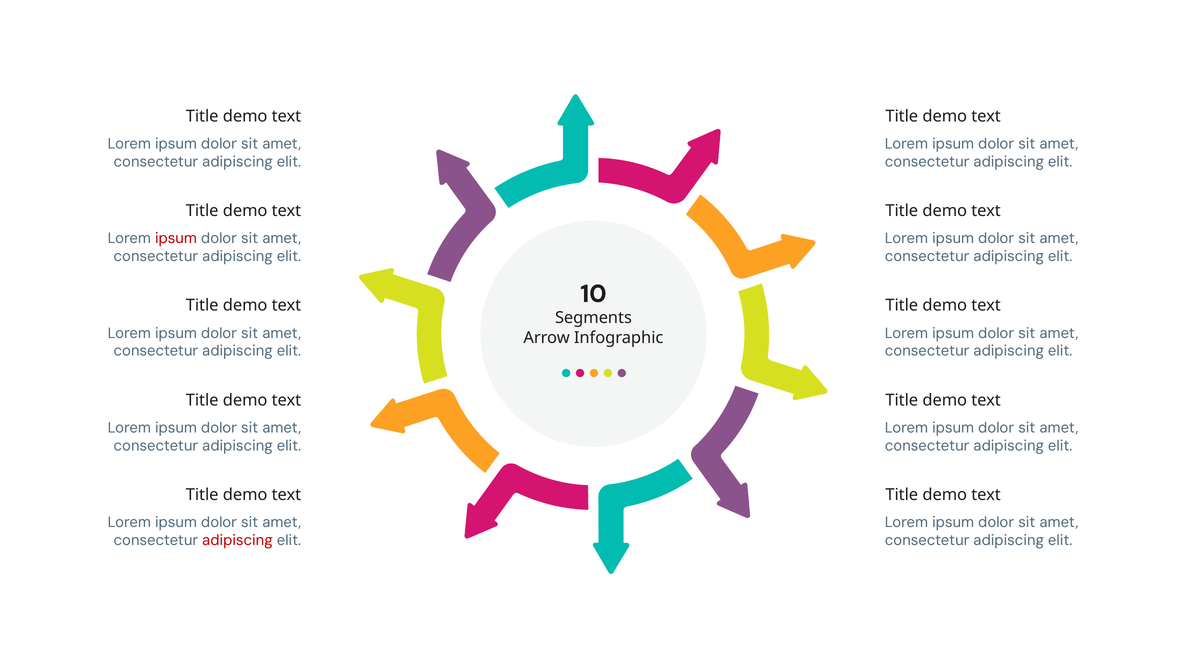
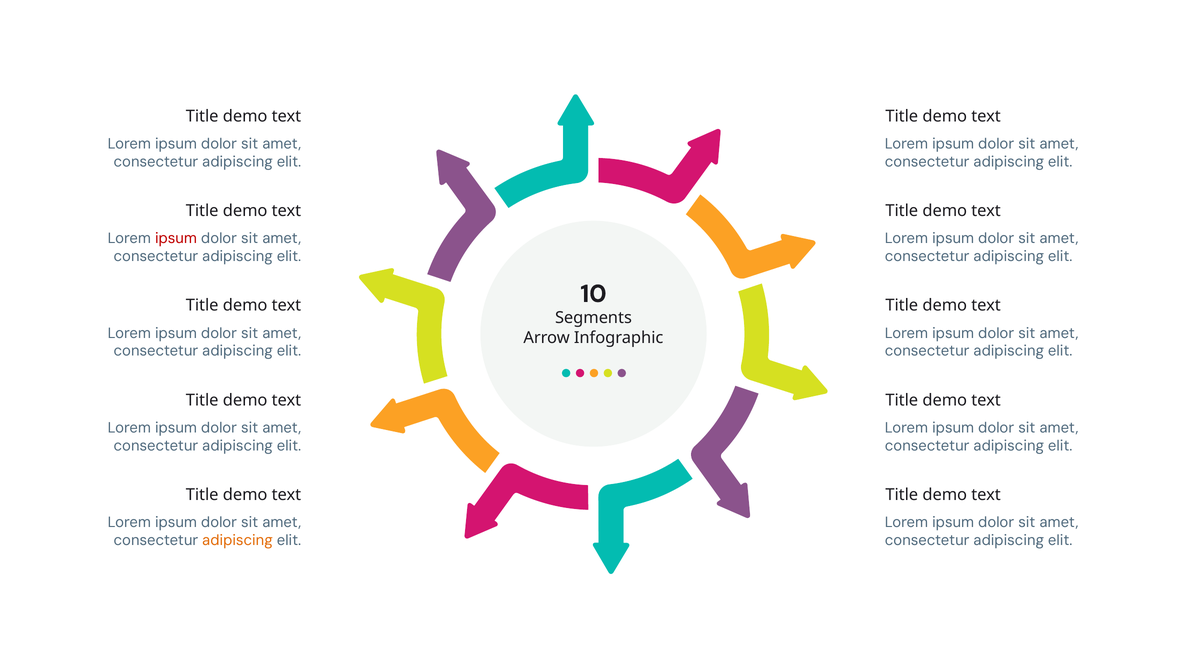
adipiscing at (237, 541) colour: red -> orange
